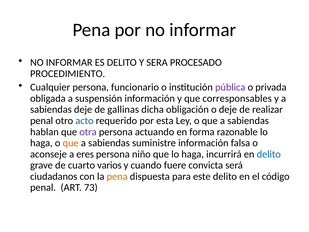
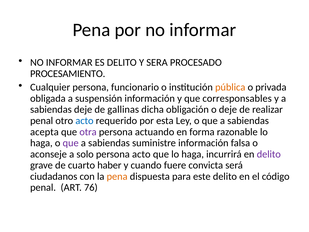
PROCEDIMIENTO: PROCEDIMIENTO -> PROCESAMIENTO
pública colour: purple -> orange
hablan: hablan -> acepta
que at (71, 143) colour: orange -> purple
eres: eres -> solo
persona niño: niño -> acto
delito at (269, 154) colour: blue -> purple
varios: varios -> haber
73: 73 -> 76
